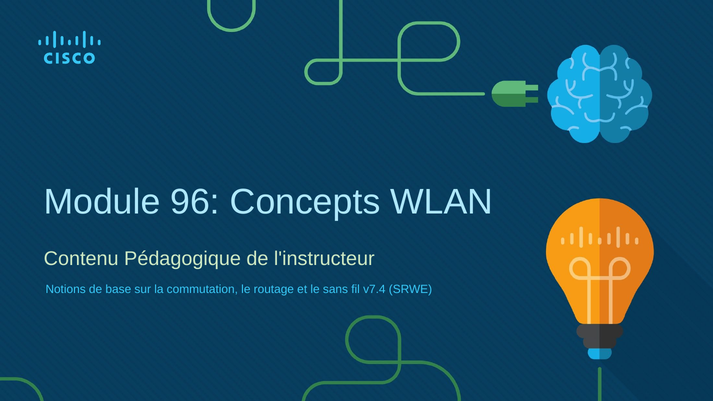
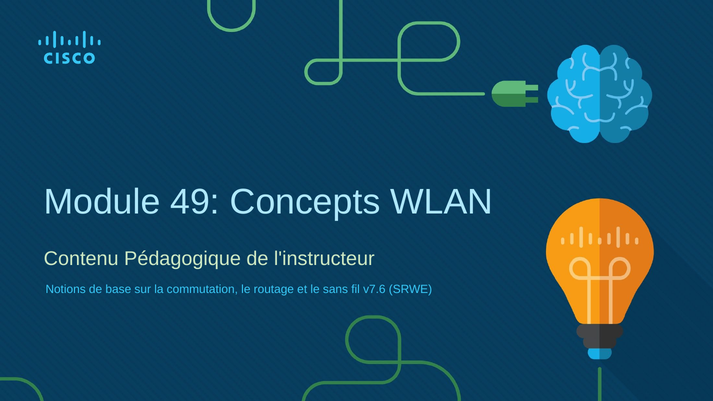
96: 96 -> 49
v7.4: v7.4 -> v7.6
